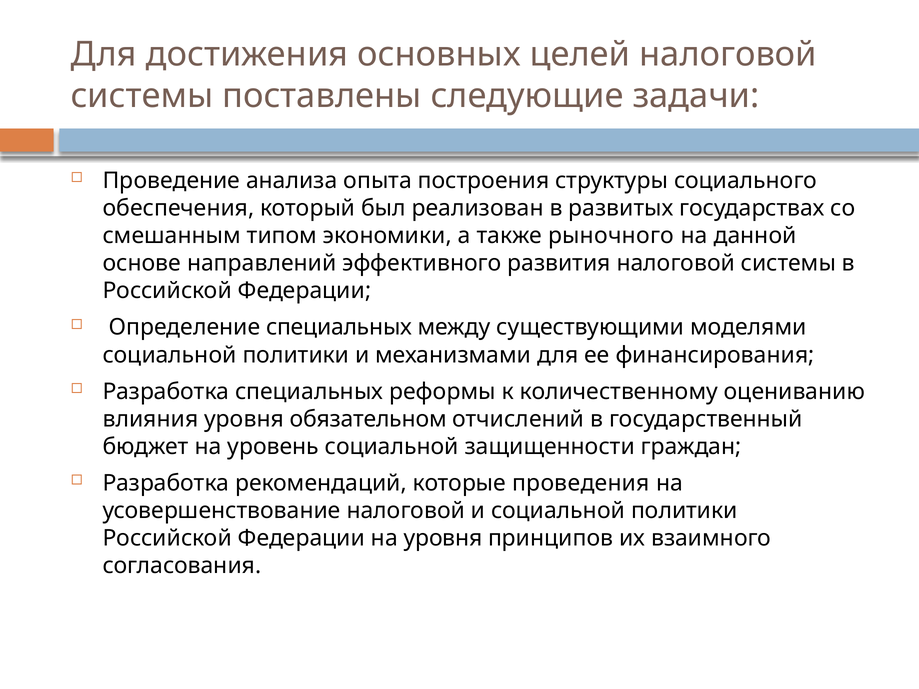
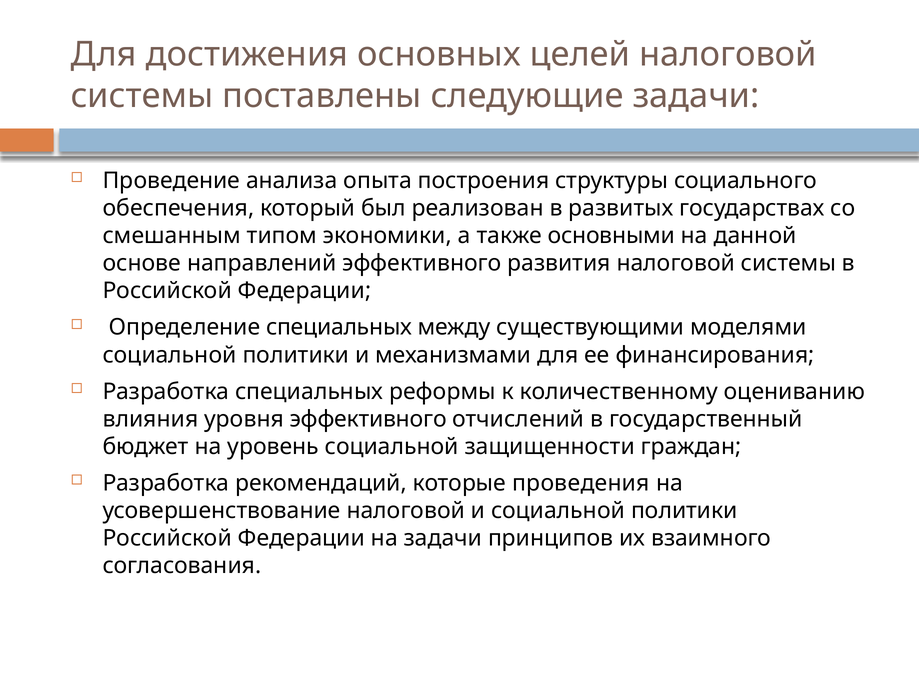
рыночного: рыночного -> основными
уровня обязательном: обязательном -> эффективного
на уровня: уровня -> задачи
